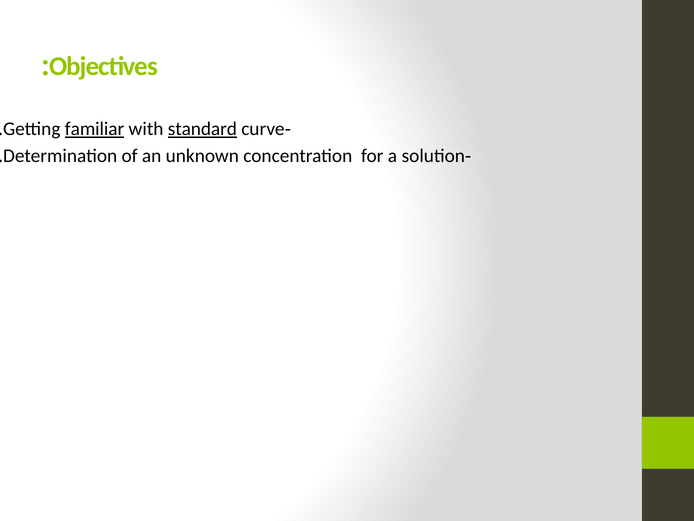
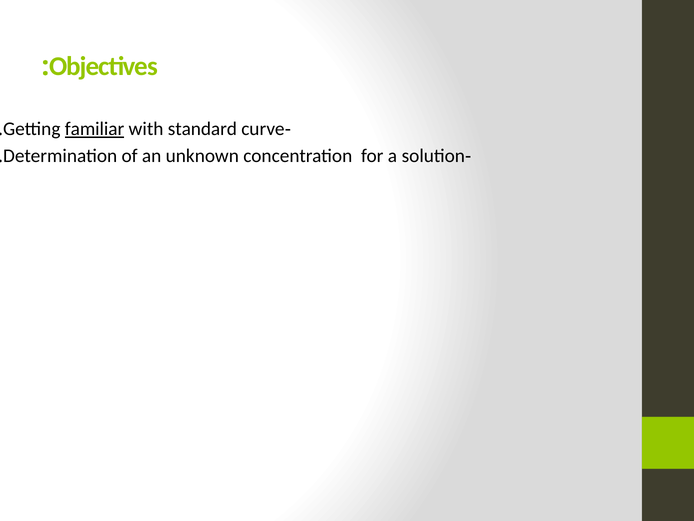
standard underline: present -> none
